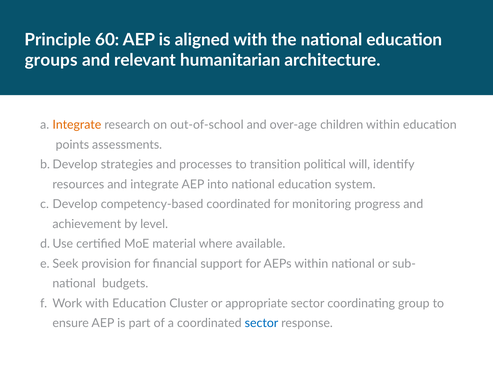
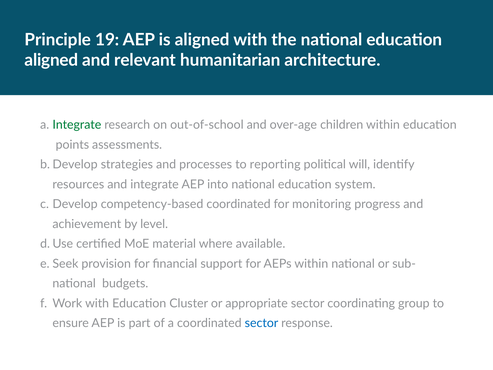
60: 60 -> 19
groups at (51, 60): groups -> aligned
Integrate at (77, 125) colour: orange -> green
transition: transition -> reporting
